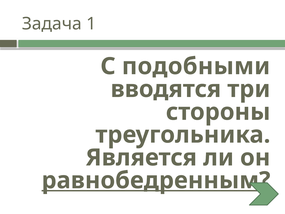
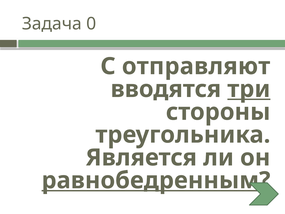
1: 1 -> 0
подобными: подобными -> отправляют
три underline: none -> present
